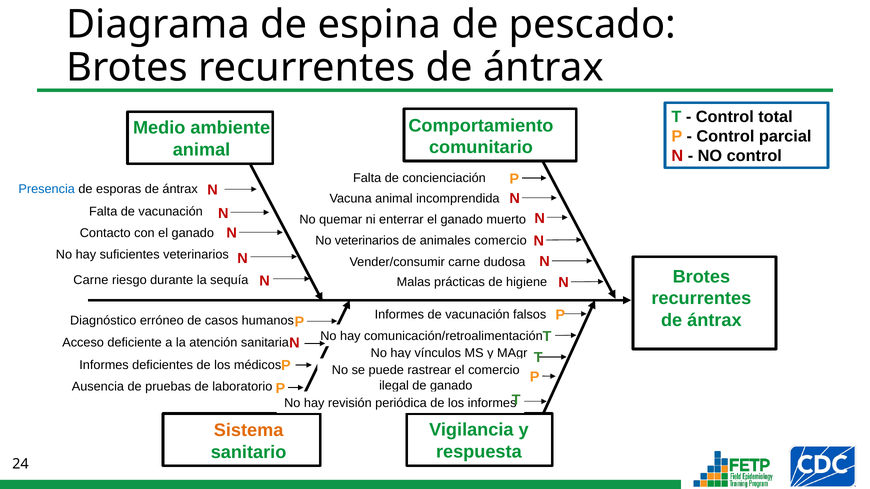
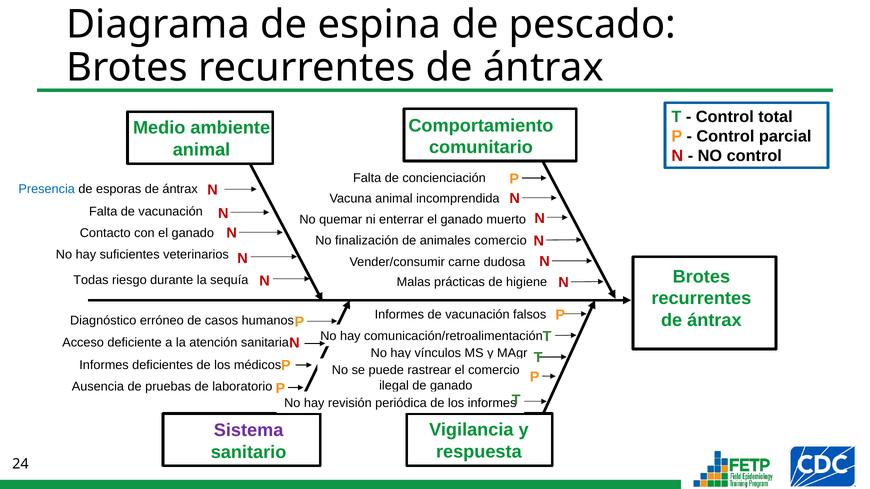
No veterinarios: veterinarios -> finalización
Carne at (91, 280): Carne -> Todas
Sistema colour: orange -> purple
